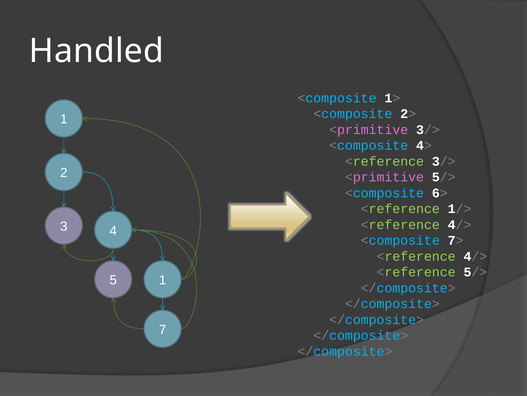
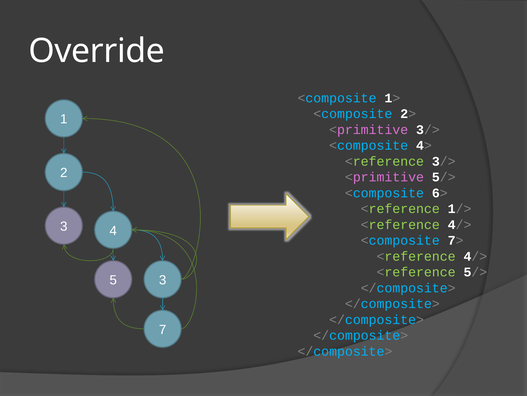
Handled: Handled -> Override
5 1: 1 -> 3
